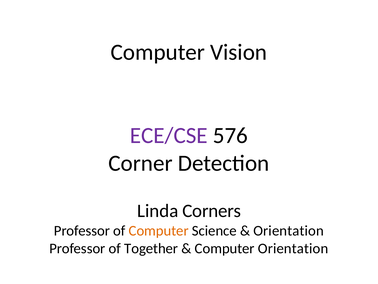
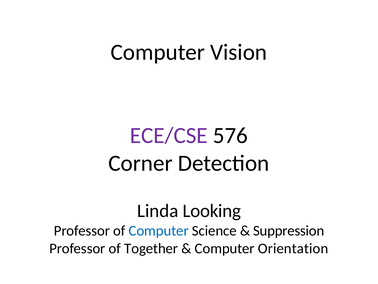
Corners: Corners -> Looking
Computer at (159, 230) colour: orange -> blue
Orientation at (289, 230): Orientation -> Suppression
